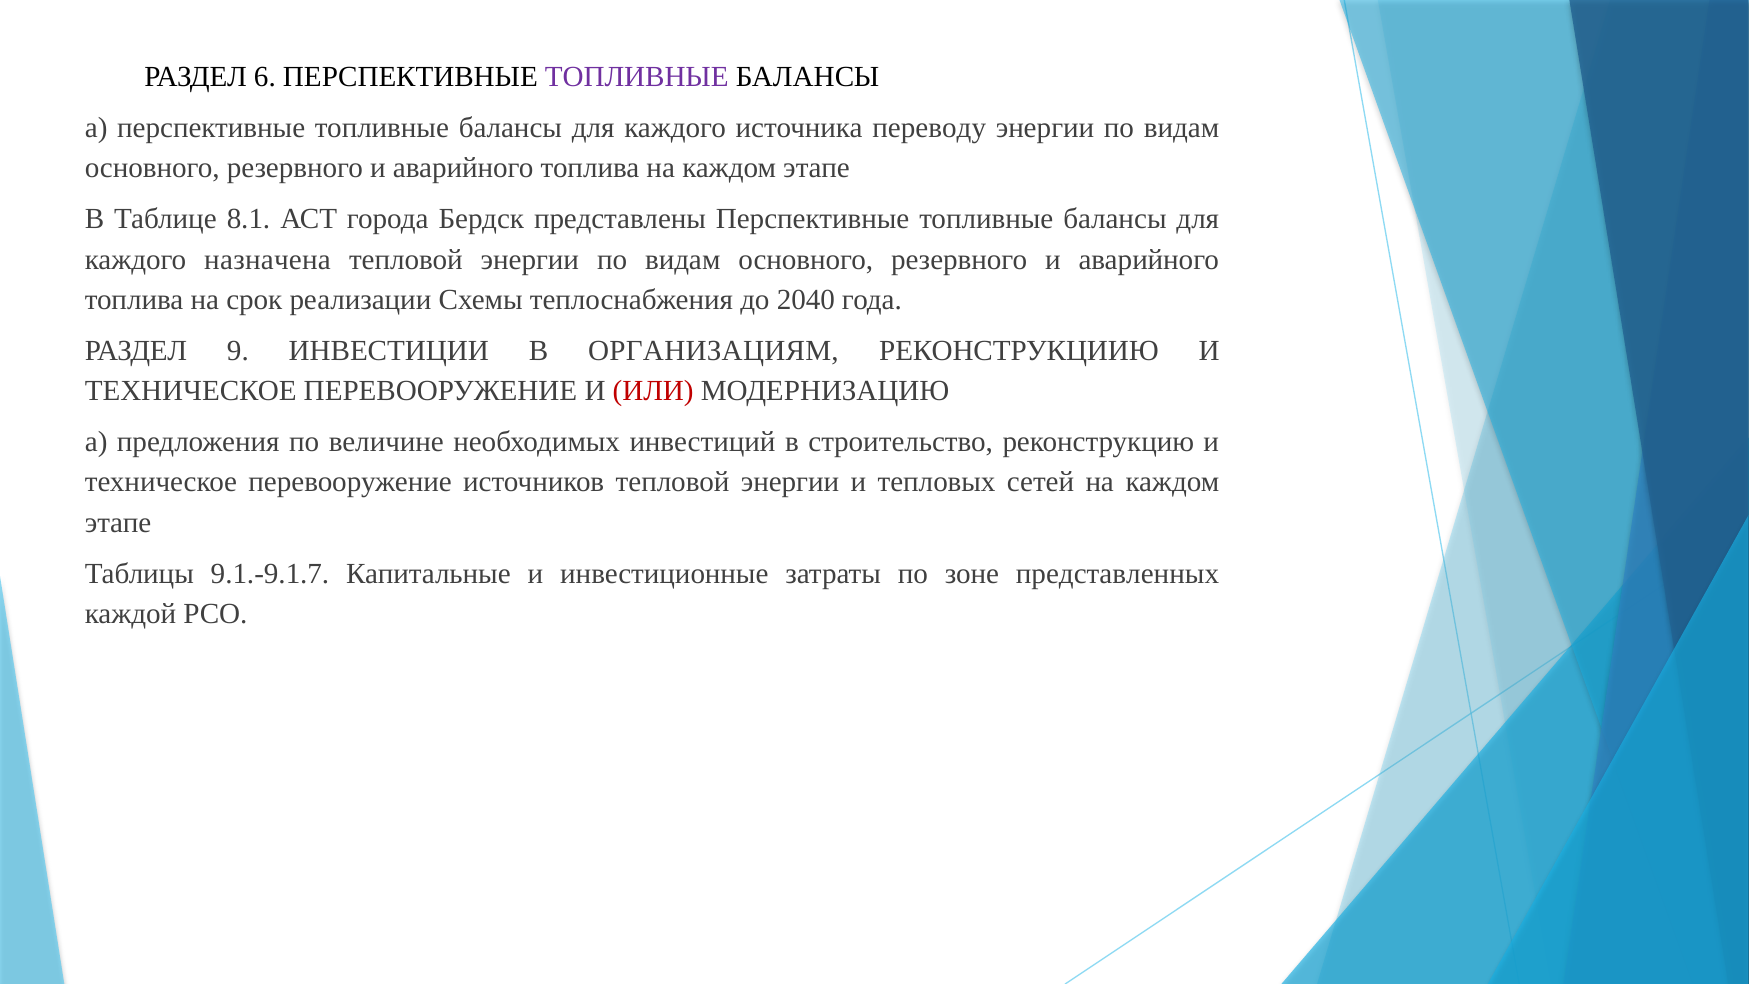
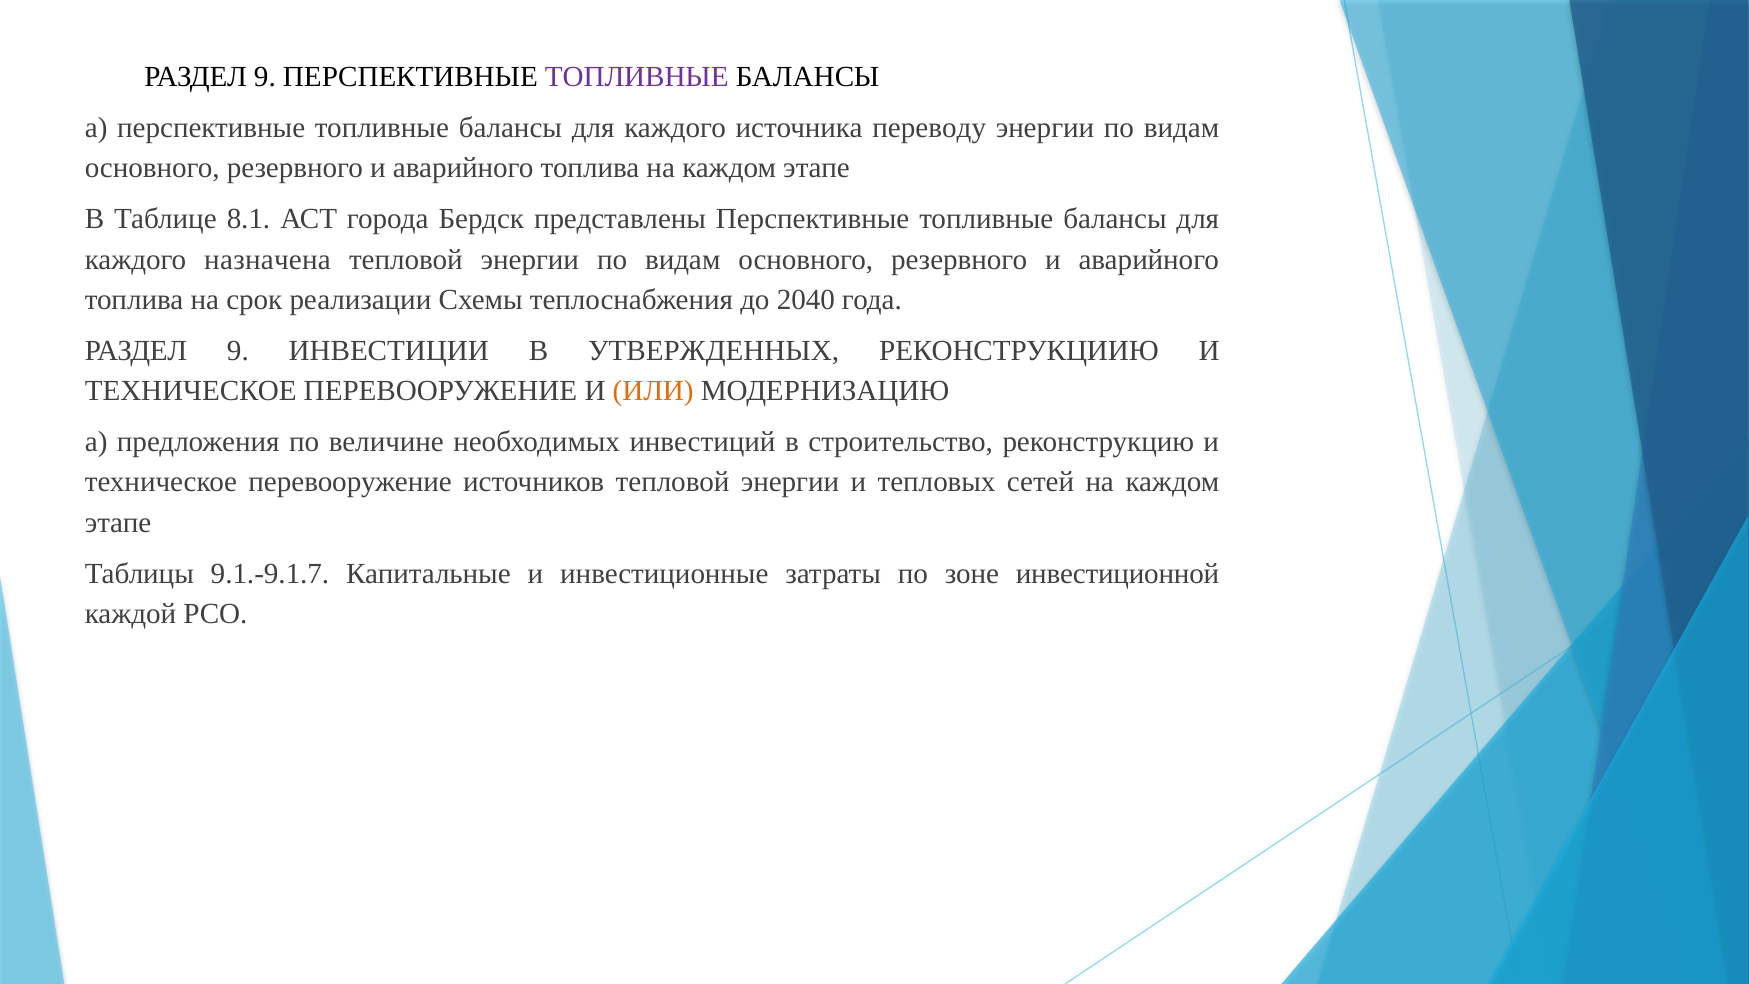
6 at (265, 77): 6 -> 9
ОРГАНИЗАЦИЯМ: ОРГАНИЗАЦИЯМ -> УТВЕРЖДЕННЫХ
ИЛИ colour: red -> orange
представленных: представленных -> инвестиционной
